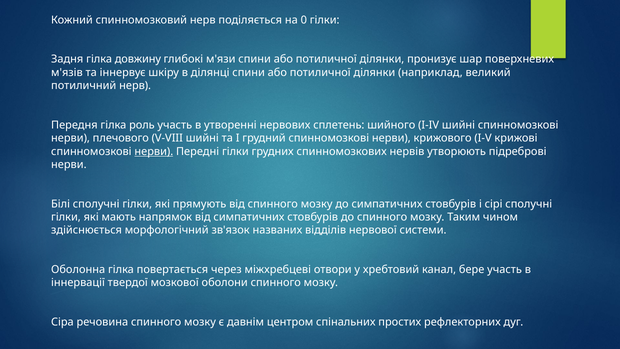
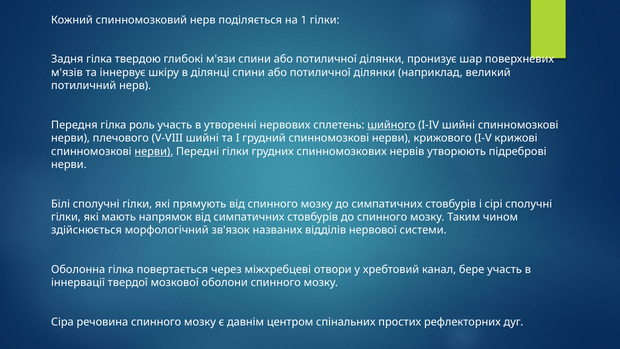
0: 0 -> 1
довжину: довжину -> твердою
шийного underline: none -> present
